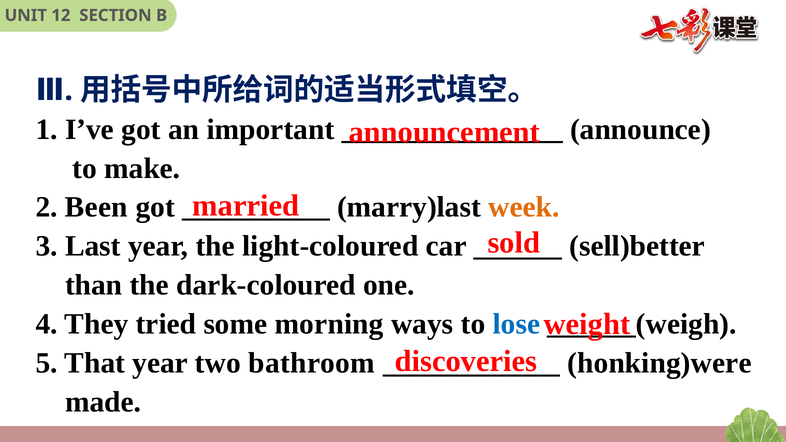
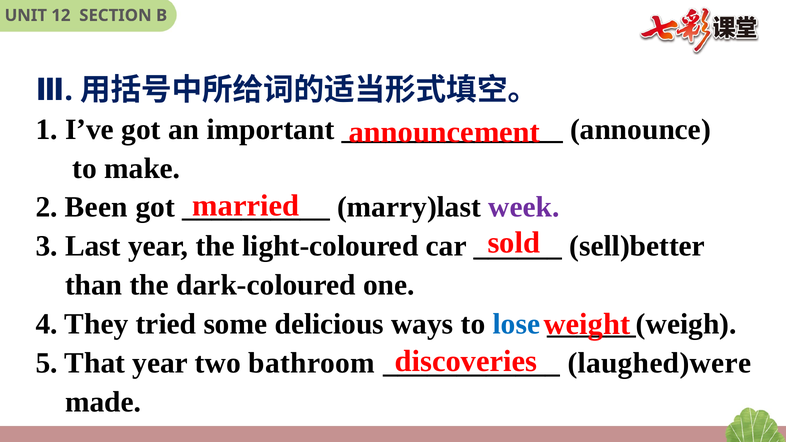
week colour: orange -> purple
morning: morning -> delicious
honking)were: honking)were -> laughed)were
